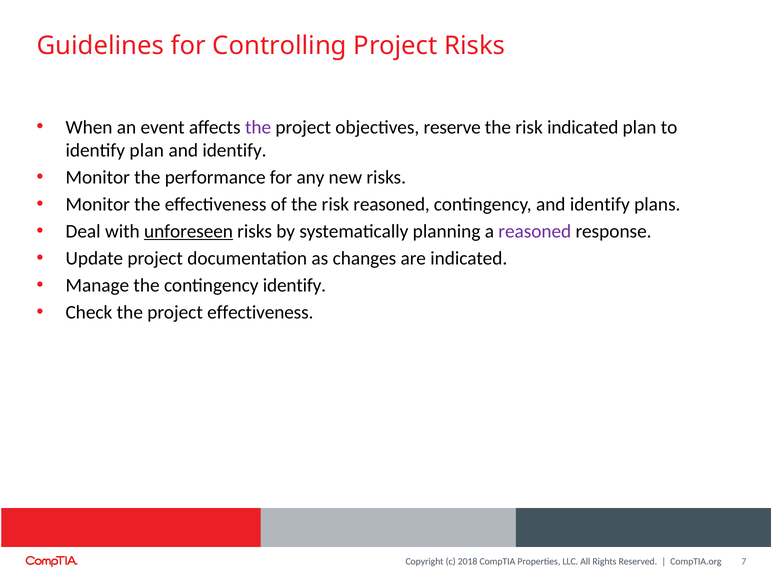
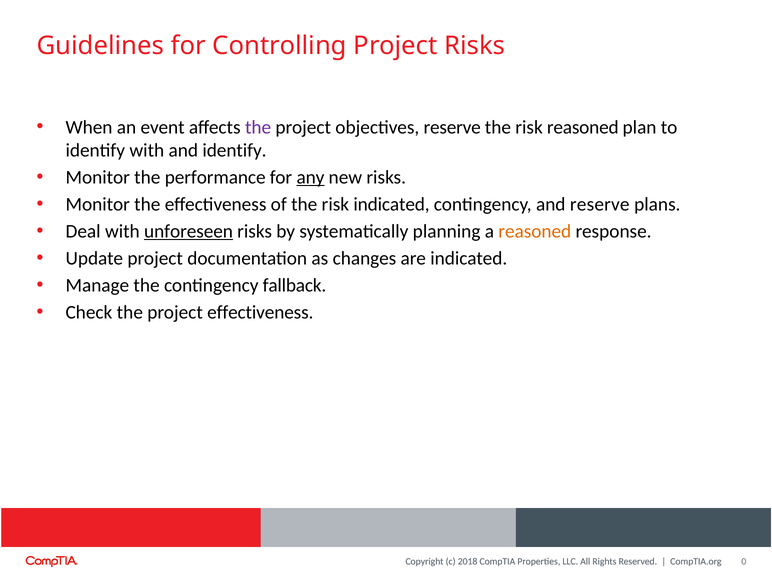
risk indicated: indicated -> reasoned
identify plan: plan -> with
any underline: none -> present
risk reasoned: reasoned -> indicated
contingency and identify: identify -> reserve
reasoned at (535, 231) colour: purple -> orange
contingency identify: identify -> fallback
7: 7 -> 0
